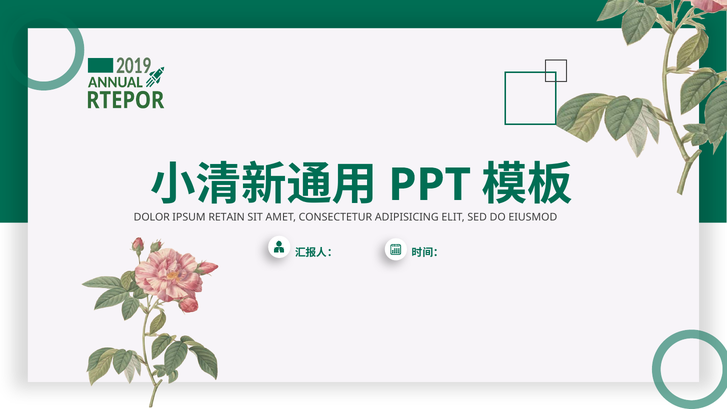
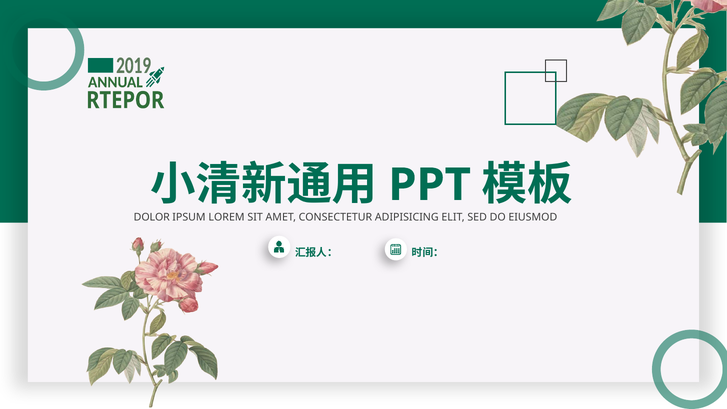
RETAIN: RETAIN -> LOREM
